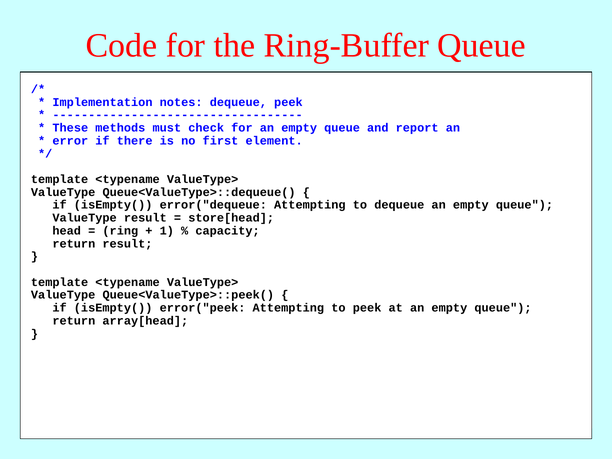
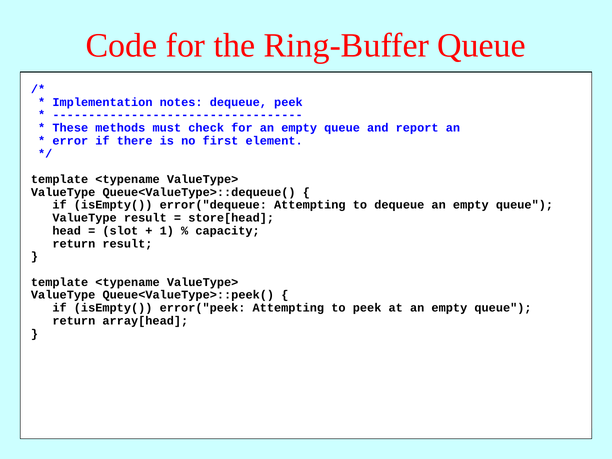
ring at (120, 231): ring -> slot
